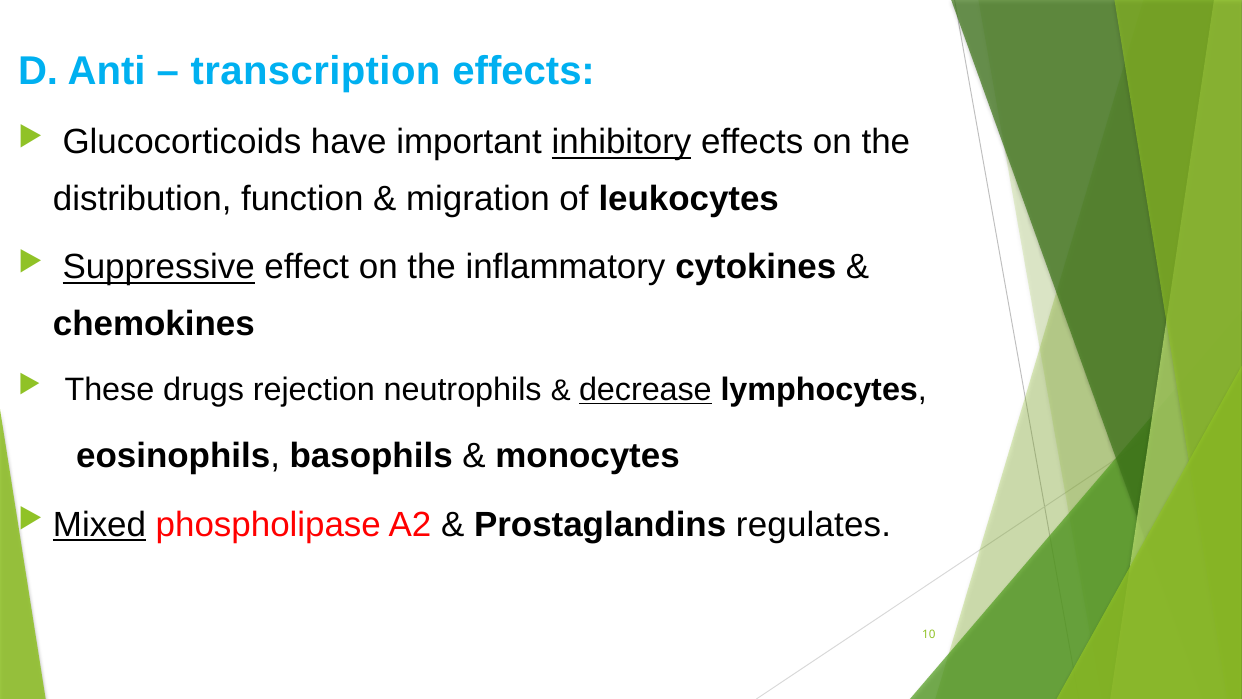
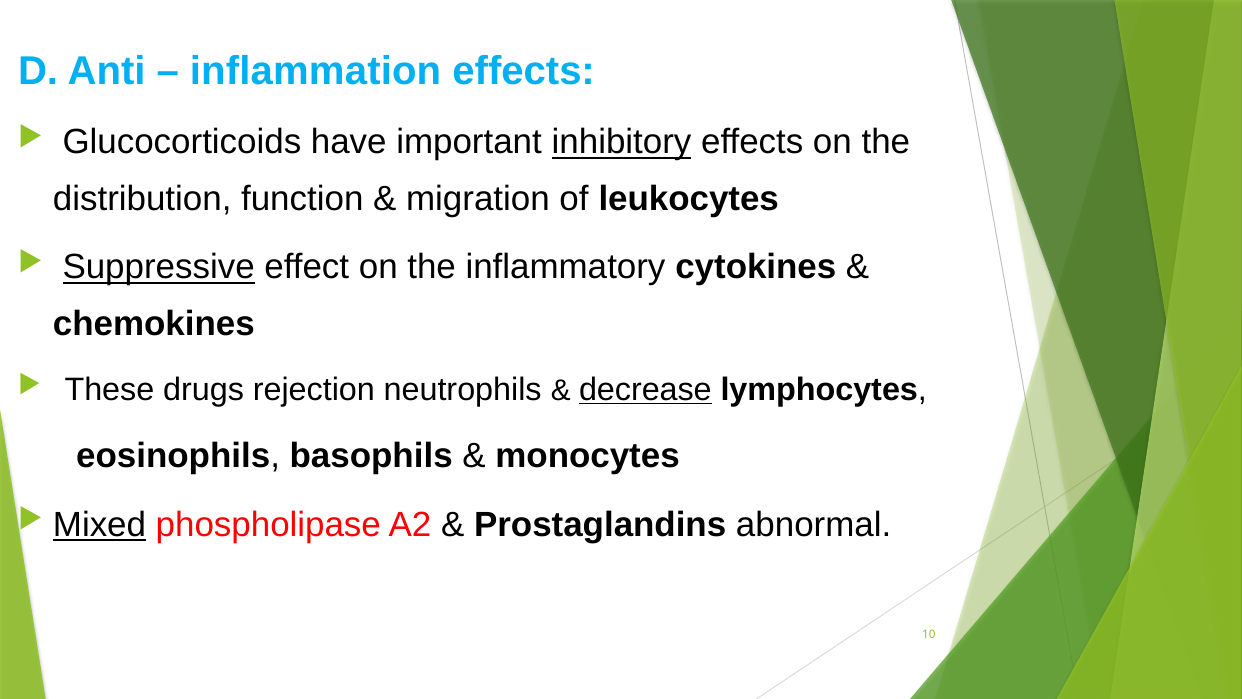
transcription: transcription -> inflammation
regulates: regulates -> abnormal
